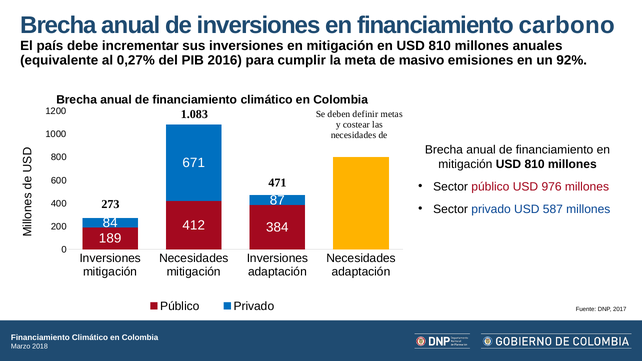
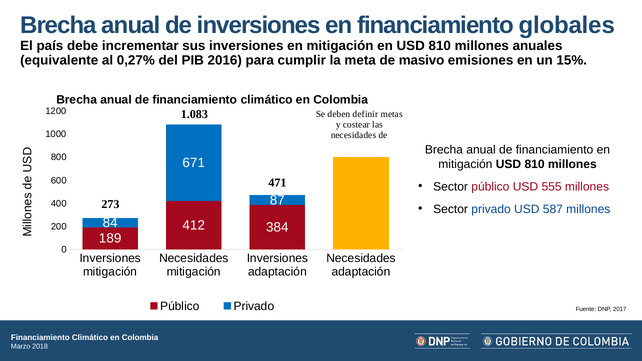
carbono: carbono -> globales
92%: 92% -> 15%
976: 976 -> 555
